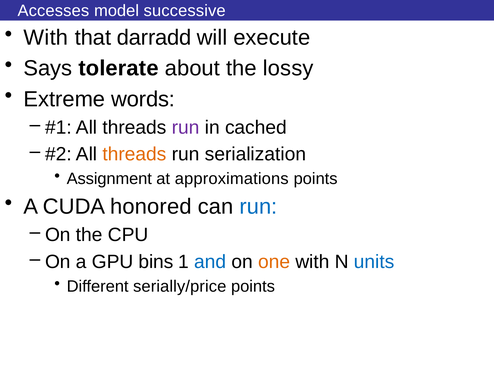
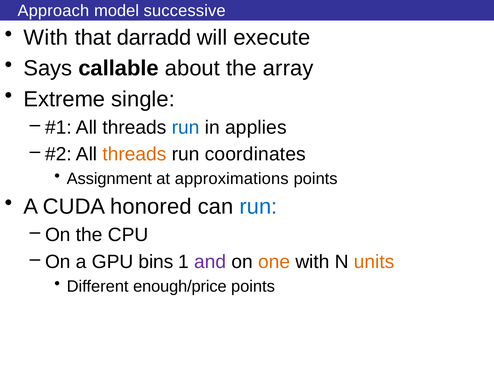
Accesses: Accesses -> Approach
tolerate: tolerate -> callable
lossy: lossy -> array
words: words -> single
run at (186, 128) colour: purple -> blue
cached: cached -> applies
serialization: serialization -> coordinates
and colour: blue -> purple
units colour: blue -> orange
serially/price: serially/price -> enough/price
